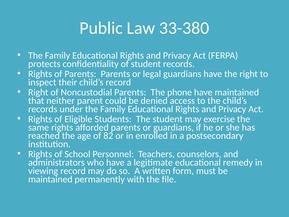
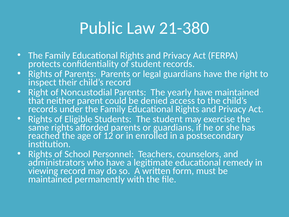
33-380: 33-380 -> 21-380
phone: phone -> yearly
82: 82 -> 12
